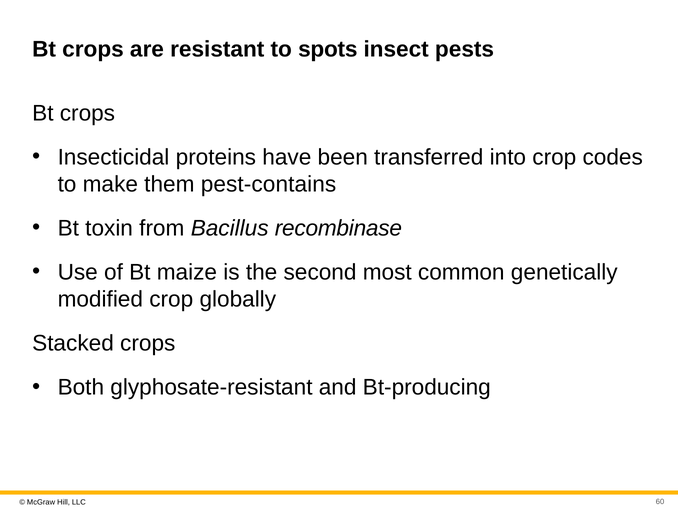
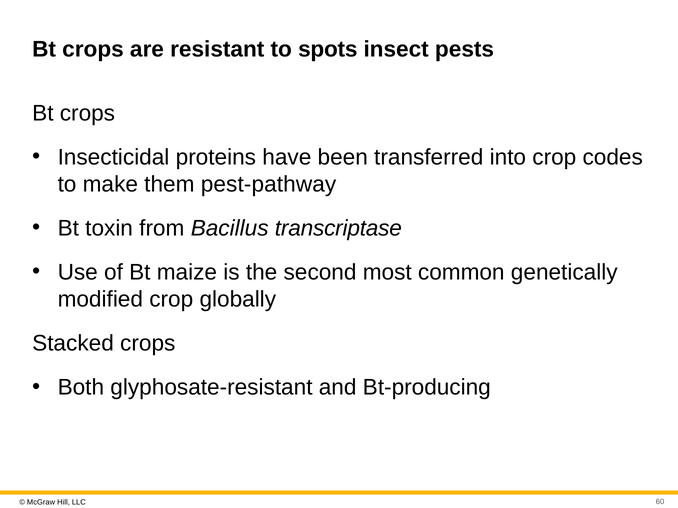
pest-contains: pest-contains -> pest-pathway
recombinase: recombinase -> transcriptase
